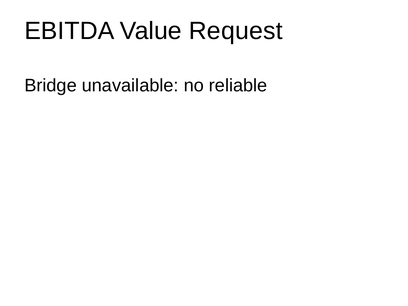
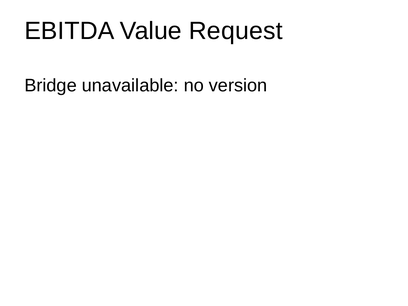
reliable: reliable -> version
